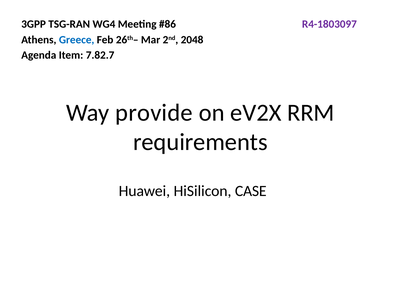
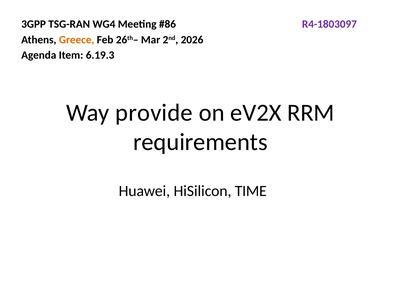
Greece colour: blue -> orange
2048: 2048 -> 2026
7.82.7: 7.82.7 -> 6.19.3
CASE: CASE -> TIME
